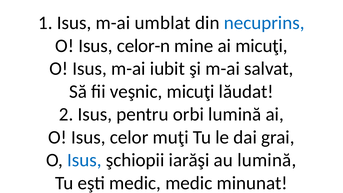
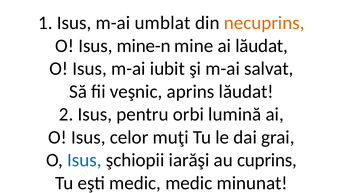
necuprins colour: blue -> orange
celor-n: celor-n -> mine-n
ai micuţi: micuţi -> lăudat
veşnic micuţi: micuţi -> aprins
au lumină: lumină -> cuprins
